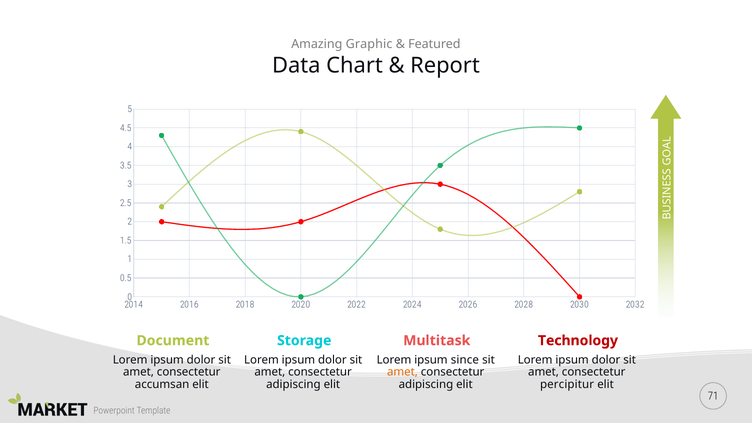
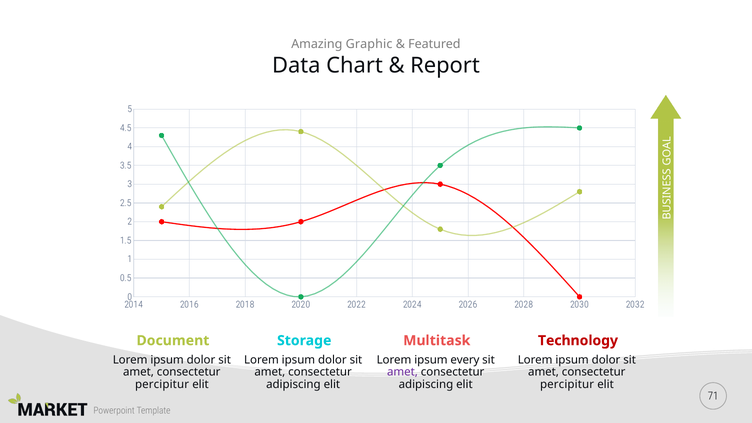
since: since -> every
amet at (402, 372) colour: orange -> purple
accumsan at (162, 384): accumsan -> percipitur
